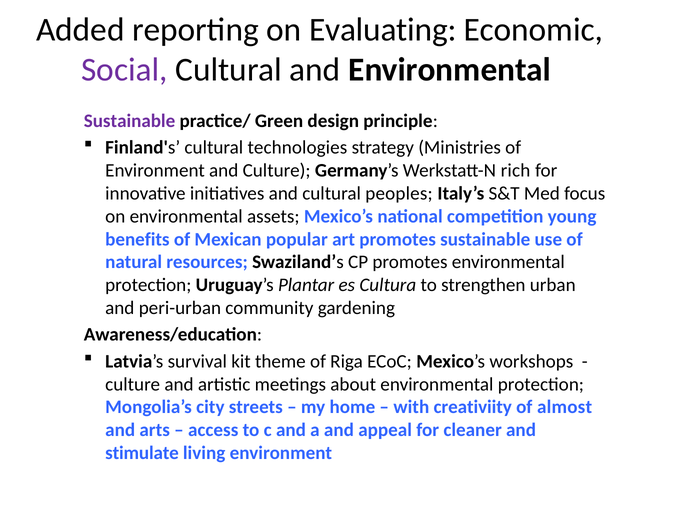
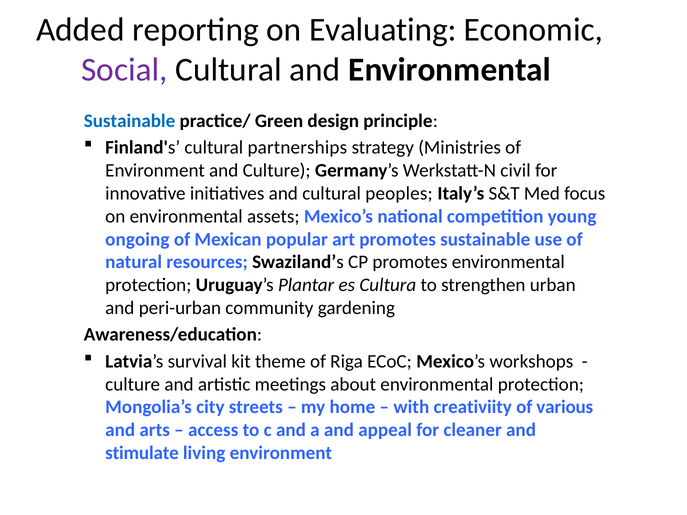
Sustainable at (130, 121) colour: purple -> blue
technologies: technologies -> partnerships
rich: rich -> civil
benefits: benefits -> ongoing
almost: almost -> various
